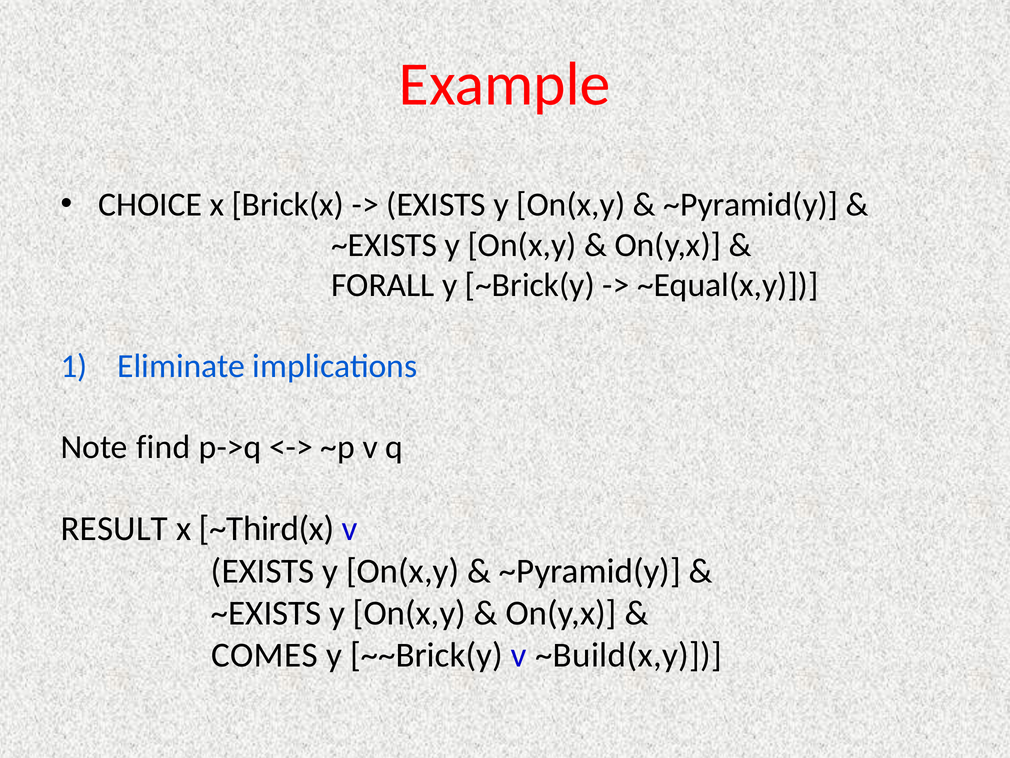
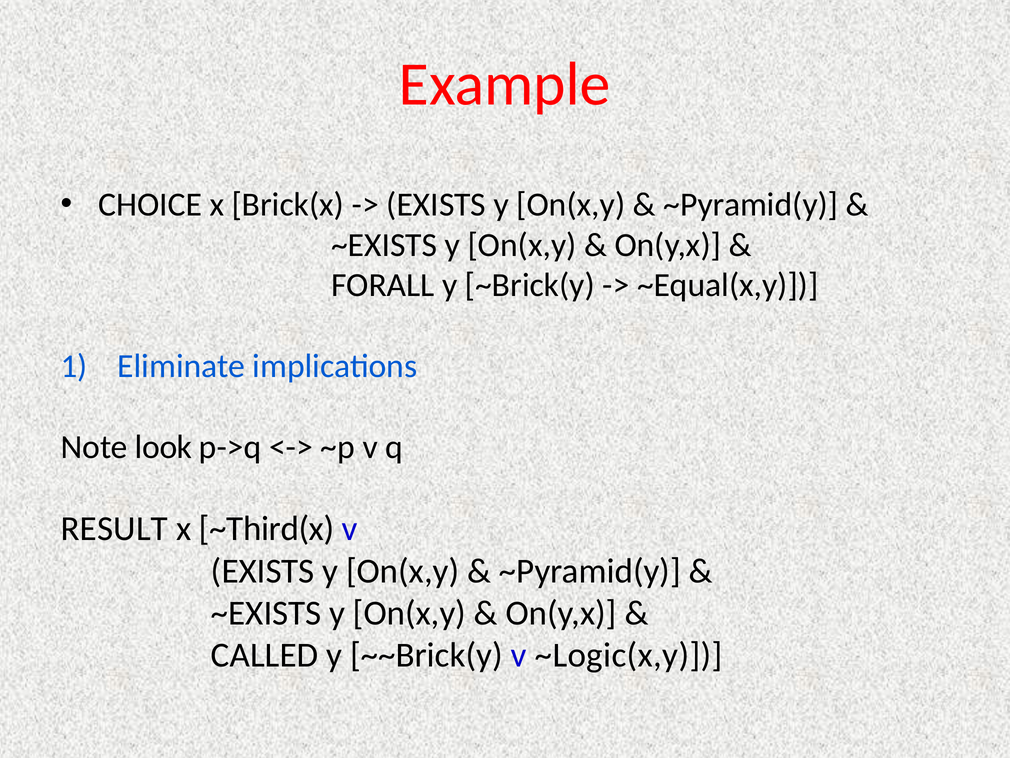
find: find -> look
COMES: COMES -> CALLED
~Build(x,y: ~Build(x,y -> ~Logic(x,y
